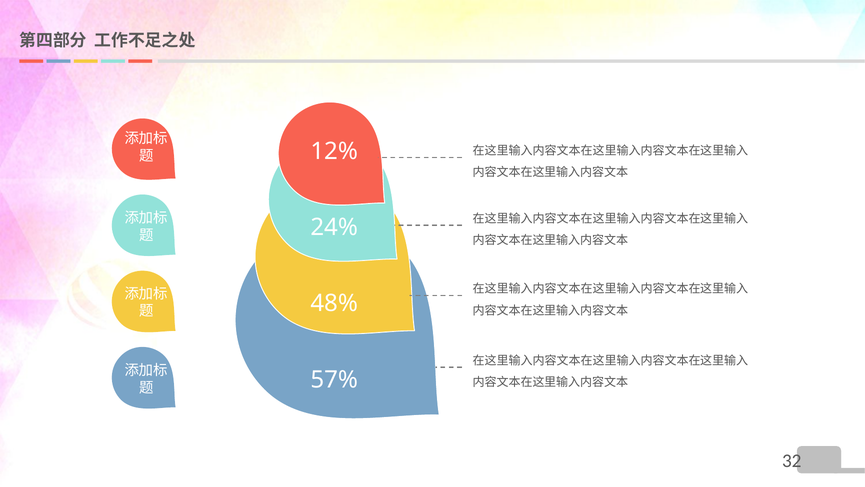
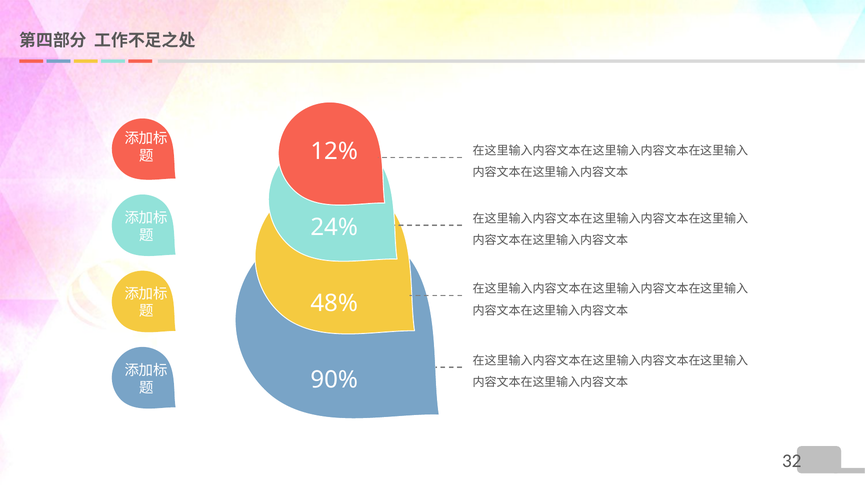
57%: 57% -> 90%
